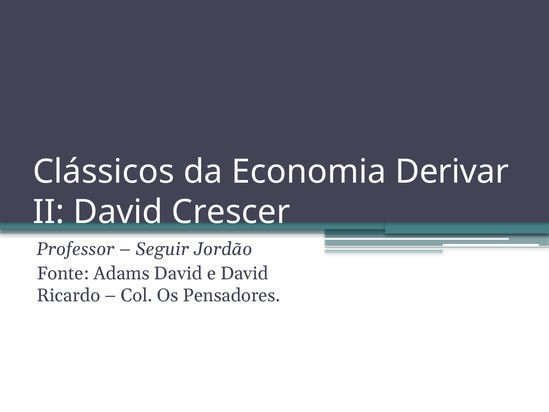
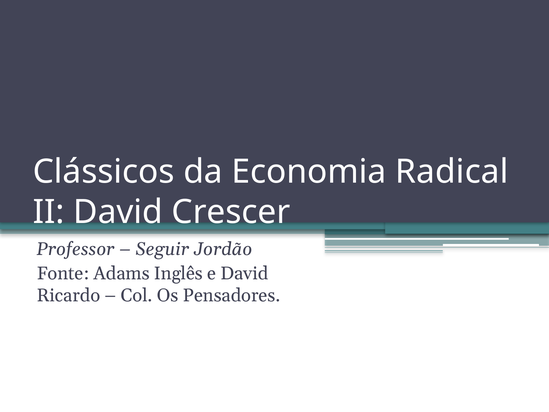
Derivar: Derivar -> Radical
Adams David: David -> Inglês
